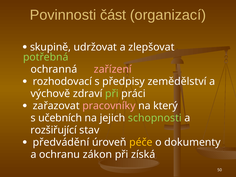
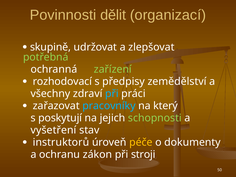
část: část -> dělit
zařízení colour: pink -> light green
výchově: výchově -> všechny
při at (112, 94) colour: light green -> light blue
pracovníky colour: pink -> light blue
učebních: učebních -> poskytují
rozšiřující: rozšiřující -> vyšetření
předvádění: předvádění -> instruktorů
získá: získá -> stroji
